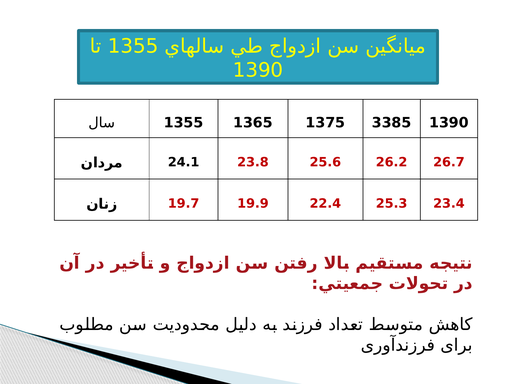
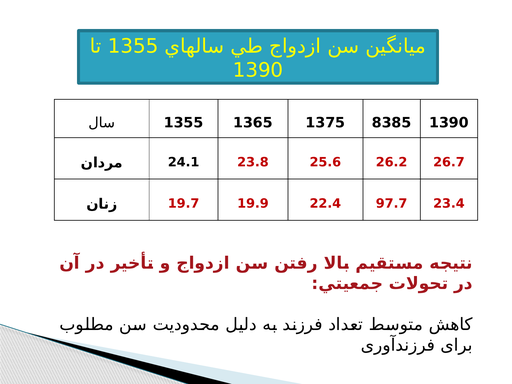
3385: 3385 -> 8385
25.3: 25.3 -> 97.7
